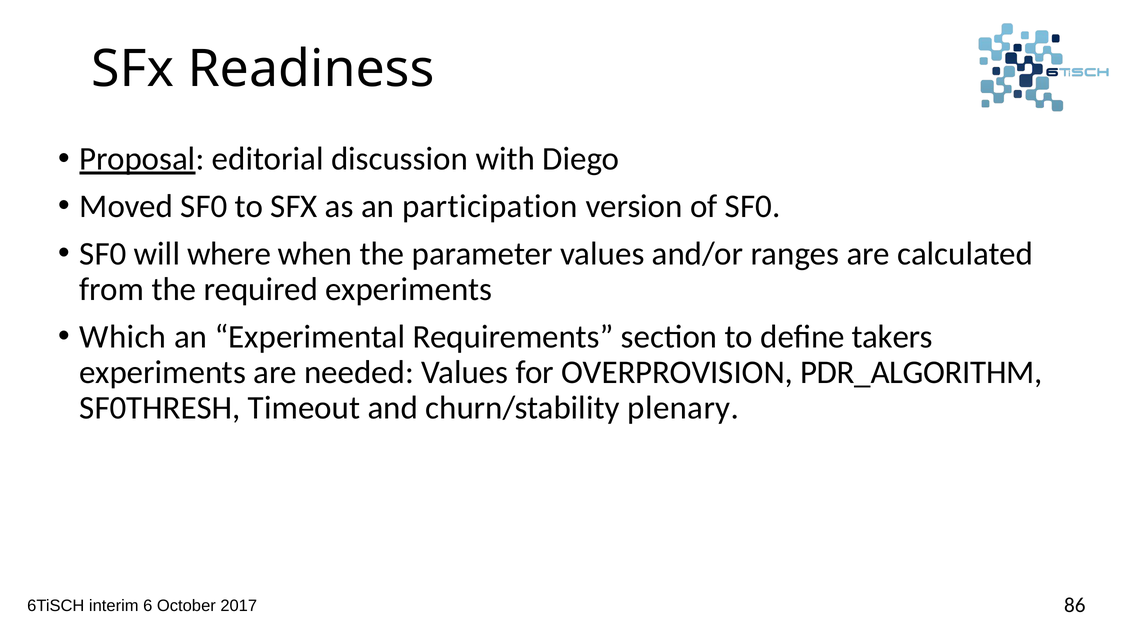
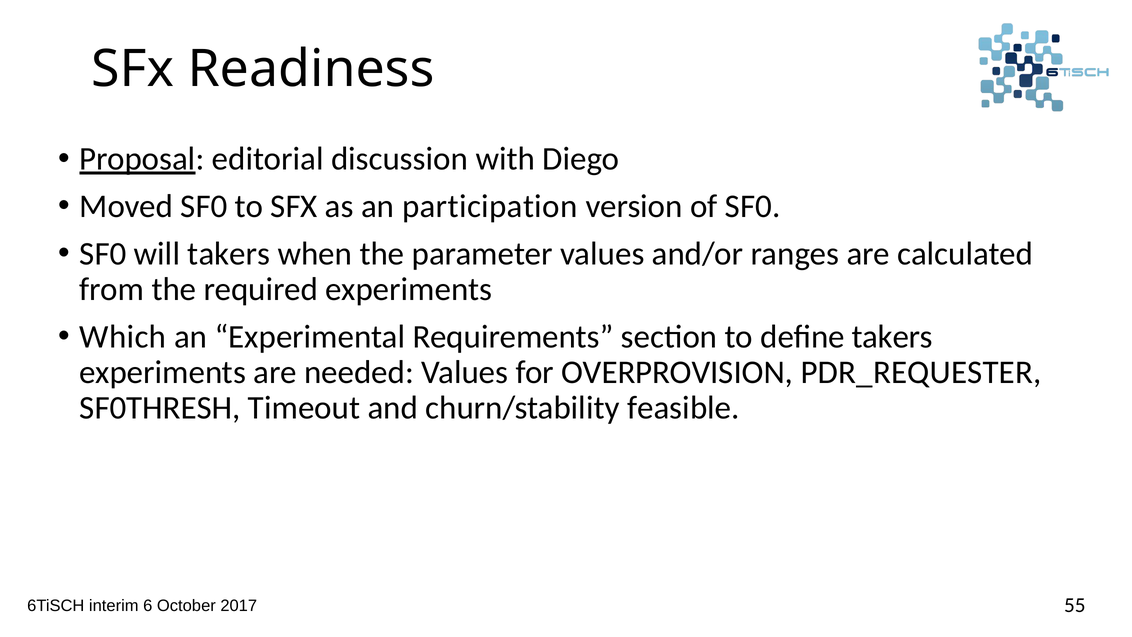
will where: where -> takers
PDR_ALGORITHM: PDR_ALGORITHM -> PDR_REQUESTER
plenary: plenary -> feasible
86: 86 -> 55
